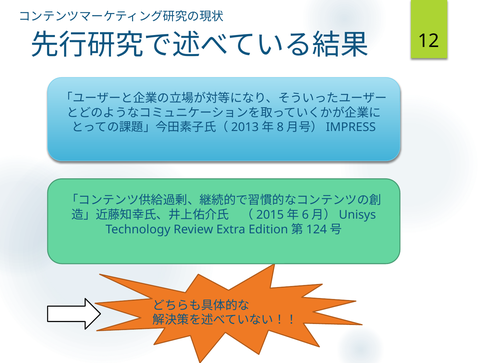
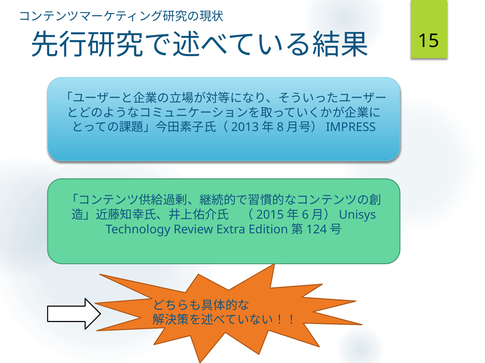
12: 12 -> 15
